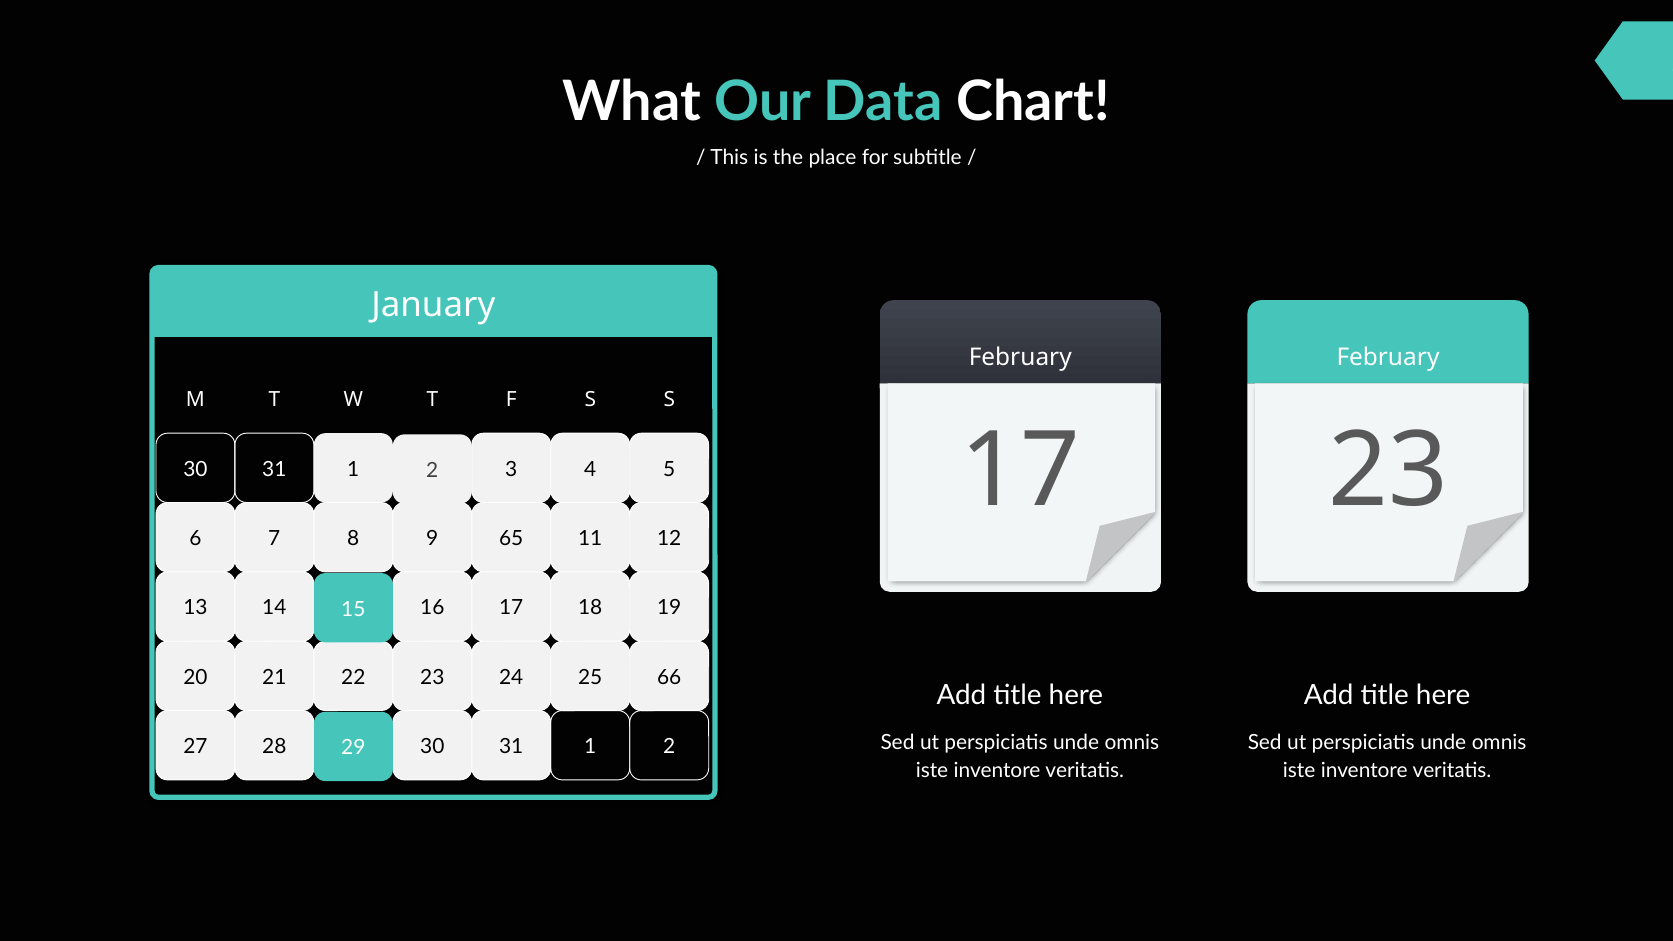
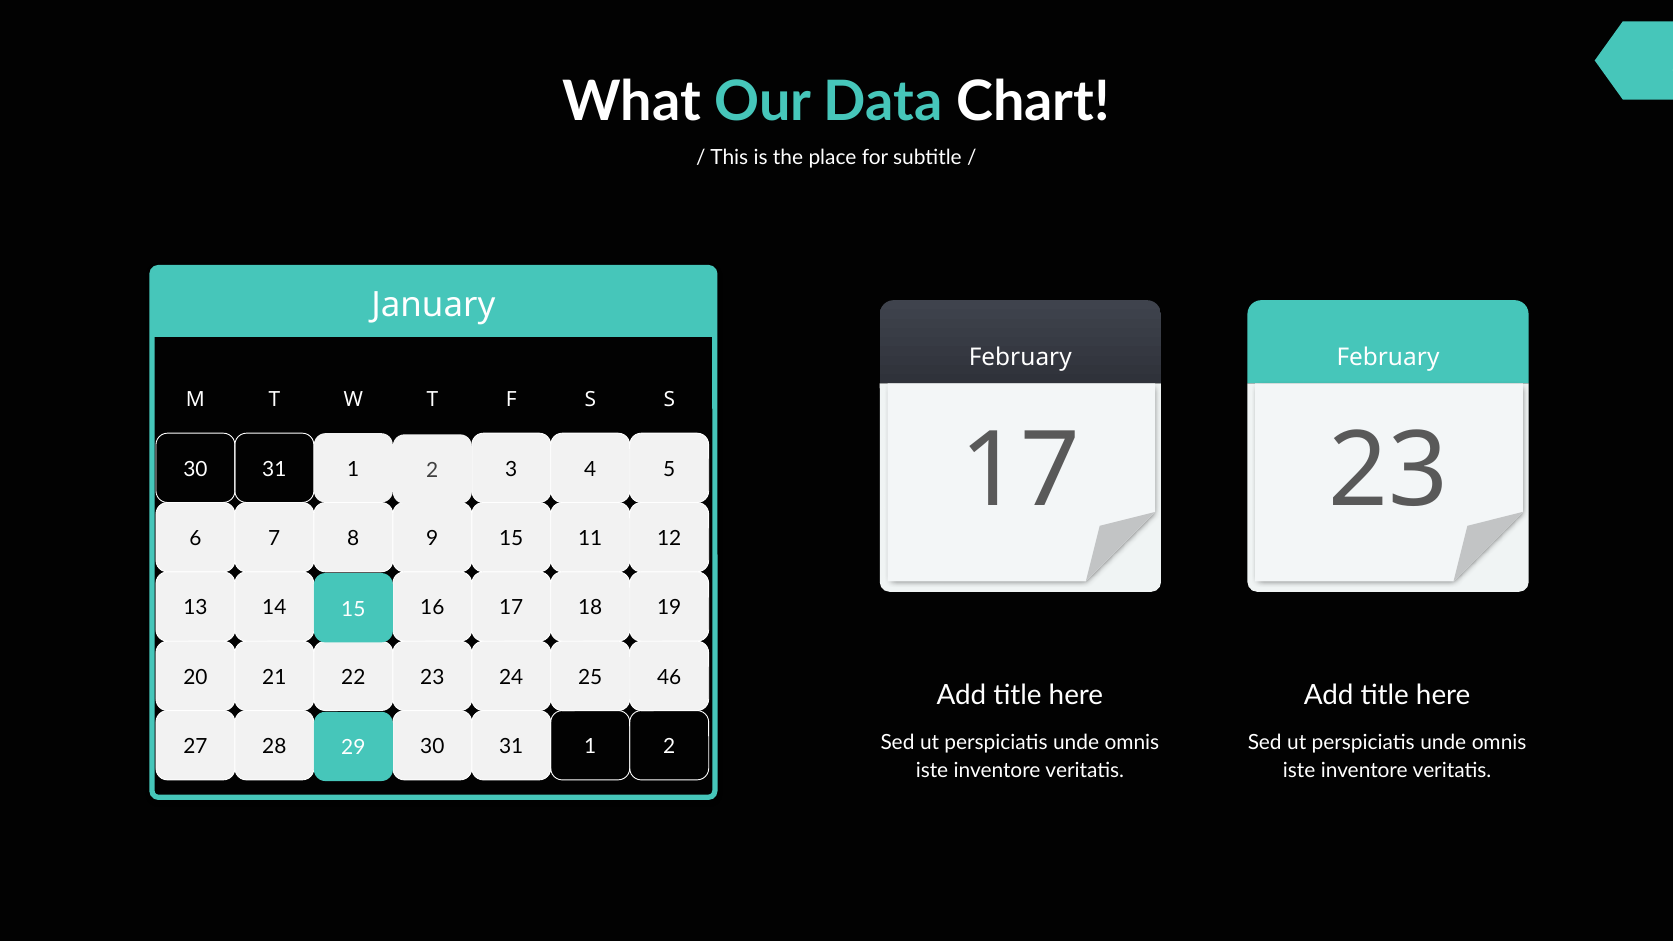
9 65: 65 -> 15
66: 66 -> 46
